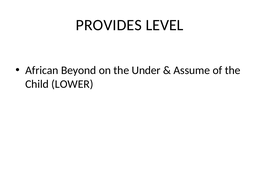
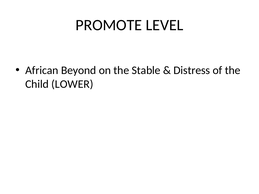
PROVIDES: PROVIDES -> PROMOTE
Under: Under -> Stable
Assume: Assume -> Distress
